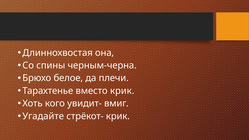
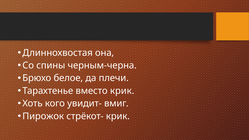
Угадайте: Угадайте -> Пирожок
